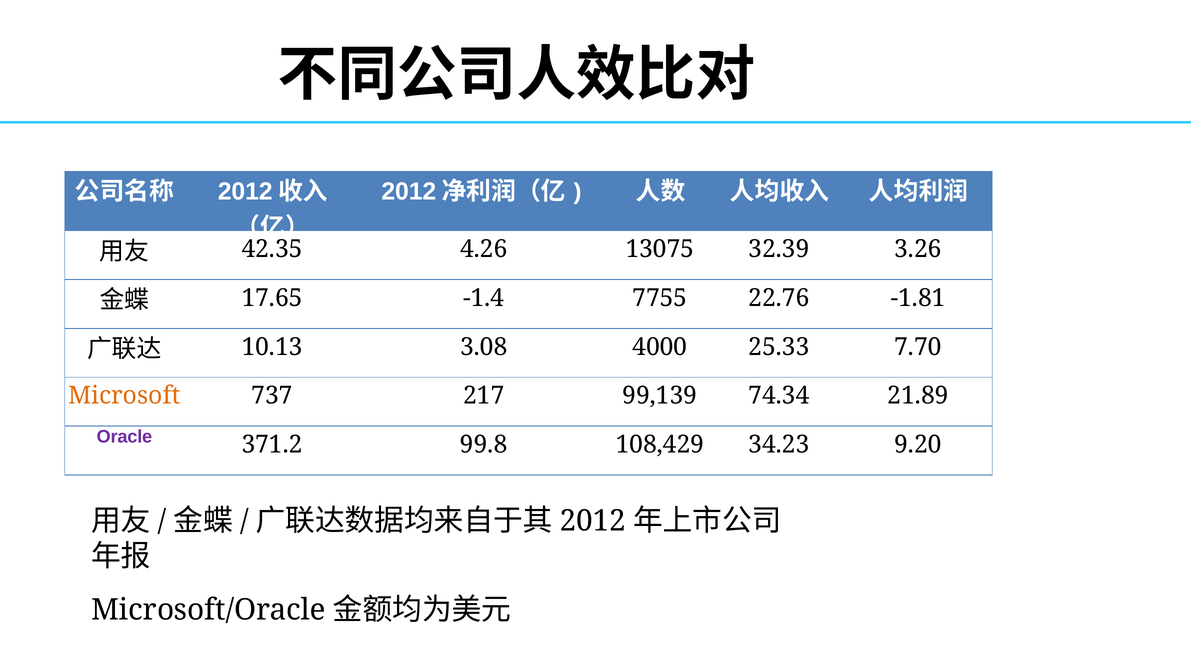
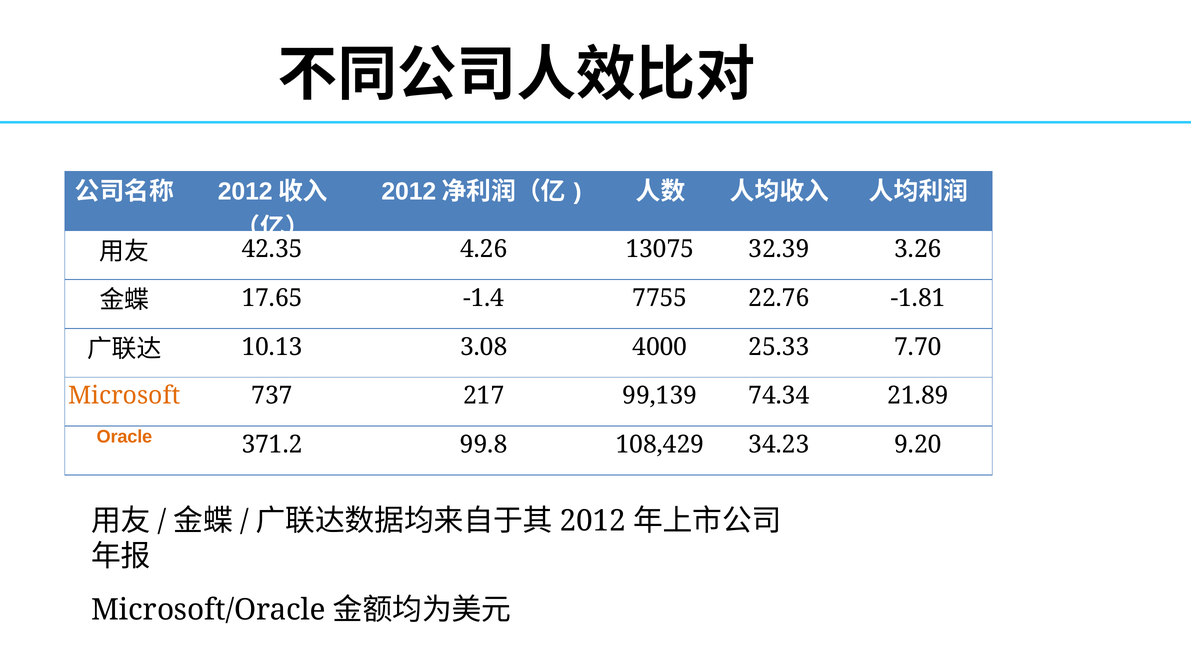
Oracle colour: purple -> orange
